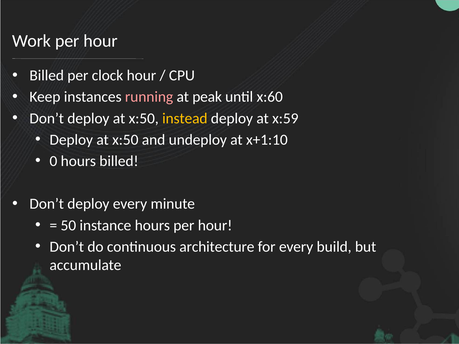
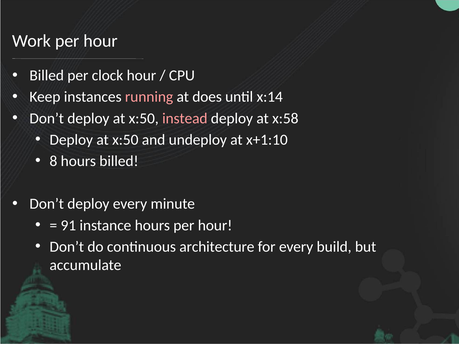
peak: peak -> does
x:60: x:60 -> x:14
instead colour: yellow -> pink
x:59: x:59 -> x:58
0: 0 -> 8
50: 50 -> 91
